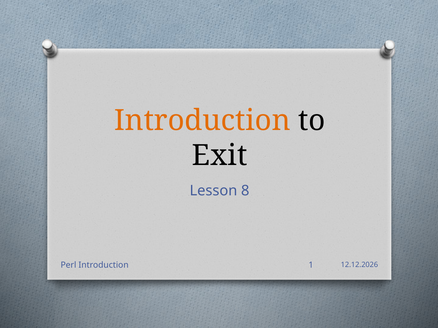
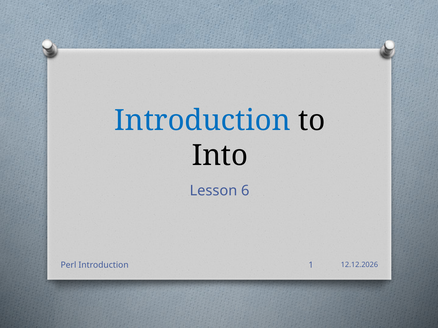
Introduction at (202, 121) colour: orange -> blue
Exit: Exit -> Into
8: 8 -> 6
